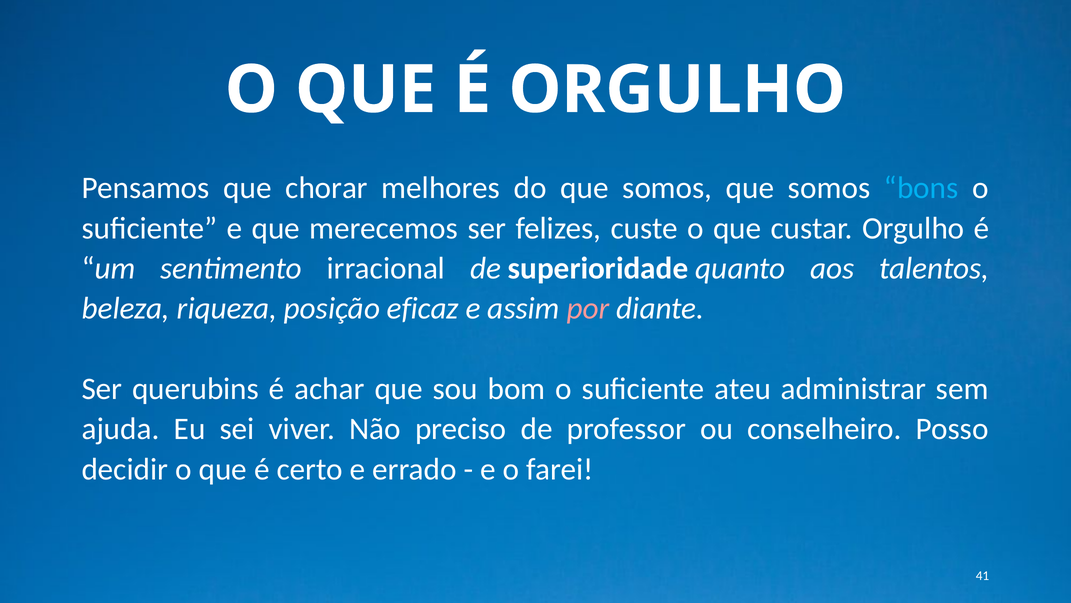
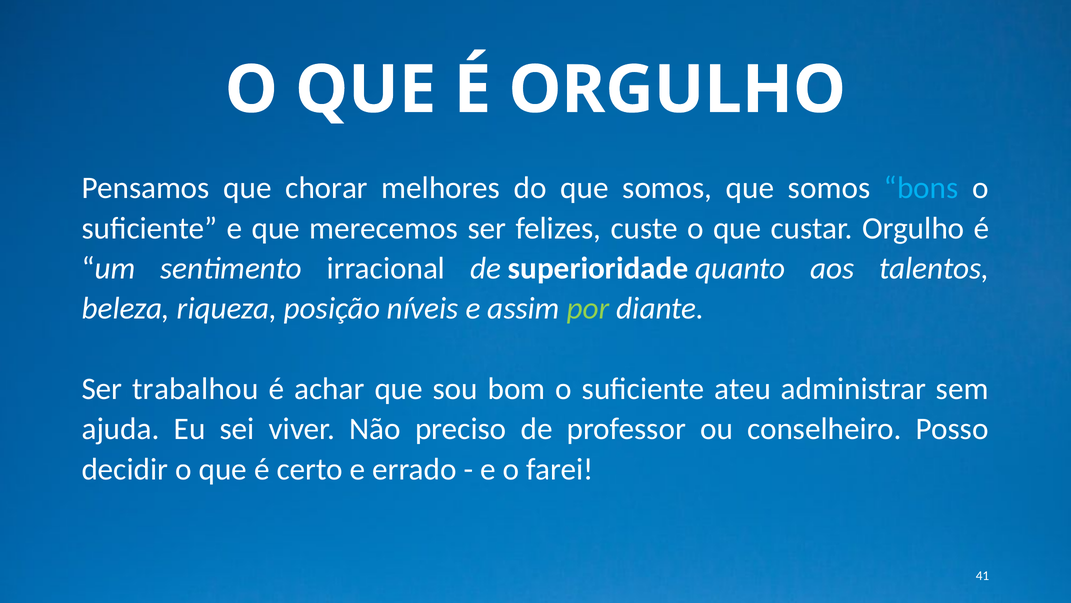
eficaz: eficaz -> níveis
por colour: pink -> light green
querubins: querubins -> trabalhou
